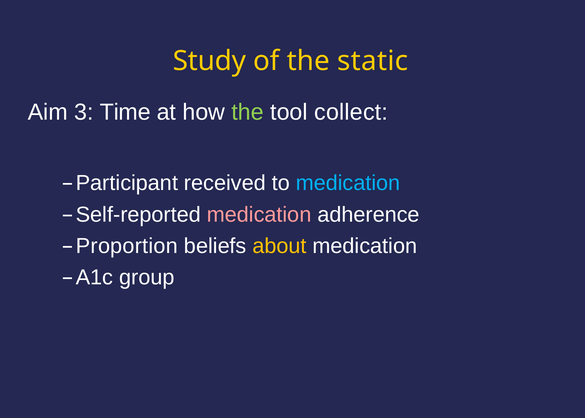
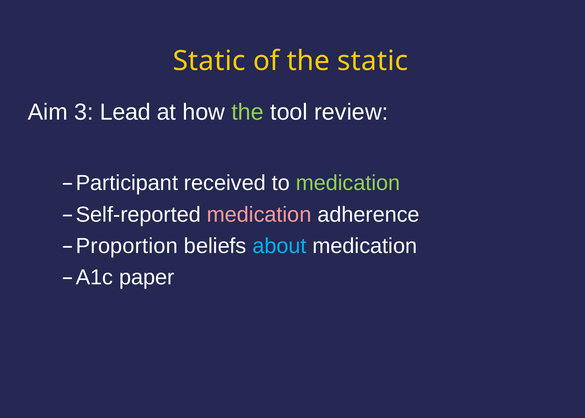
Study at (209, 61): Study -> Static
Time: Time -> Lead
collect: collect -> review
medication at (348, 183) colour: light blue -> light green
about colour: yellow -> light blue
group: group -> paper
